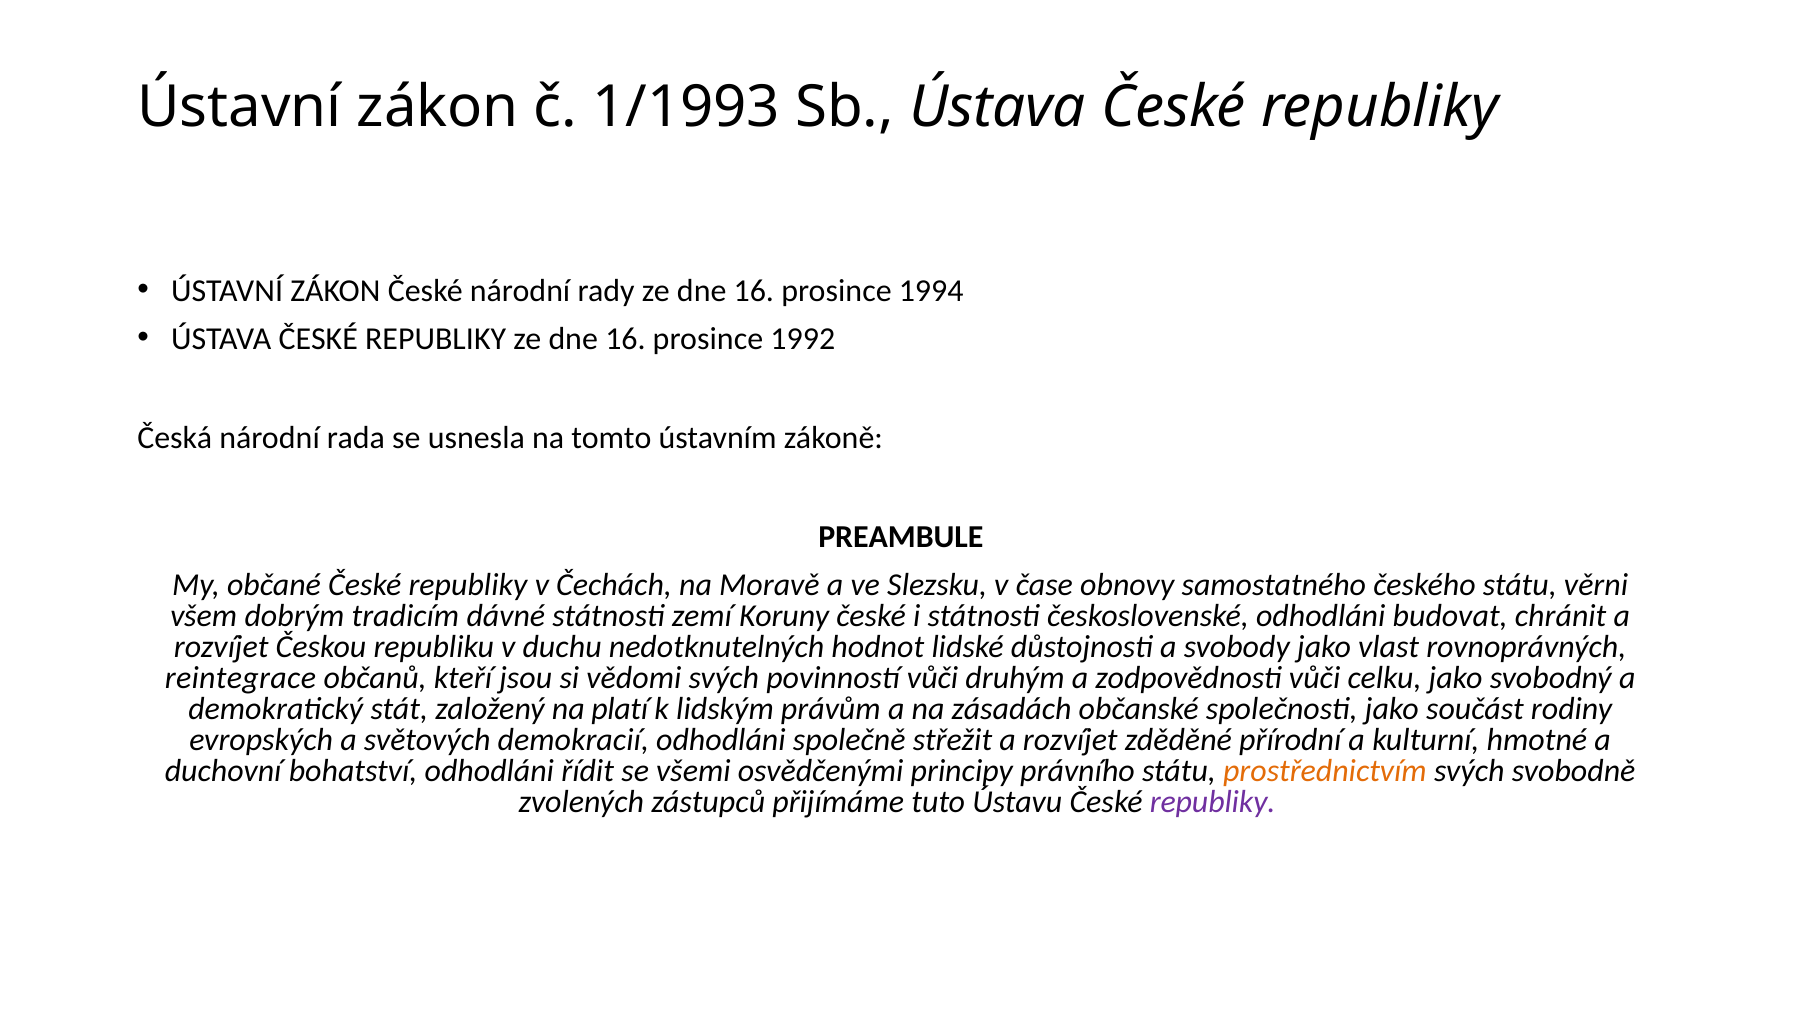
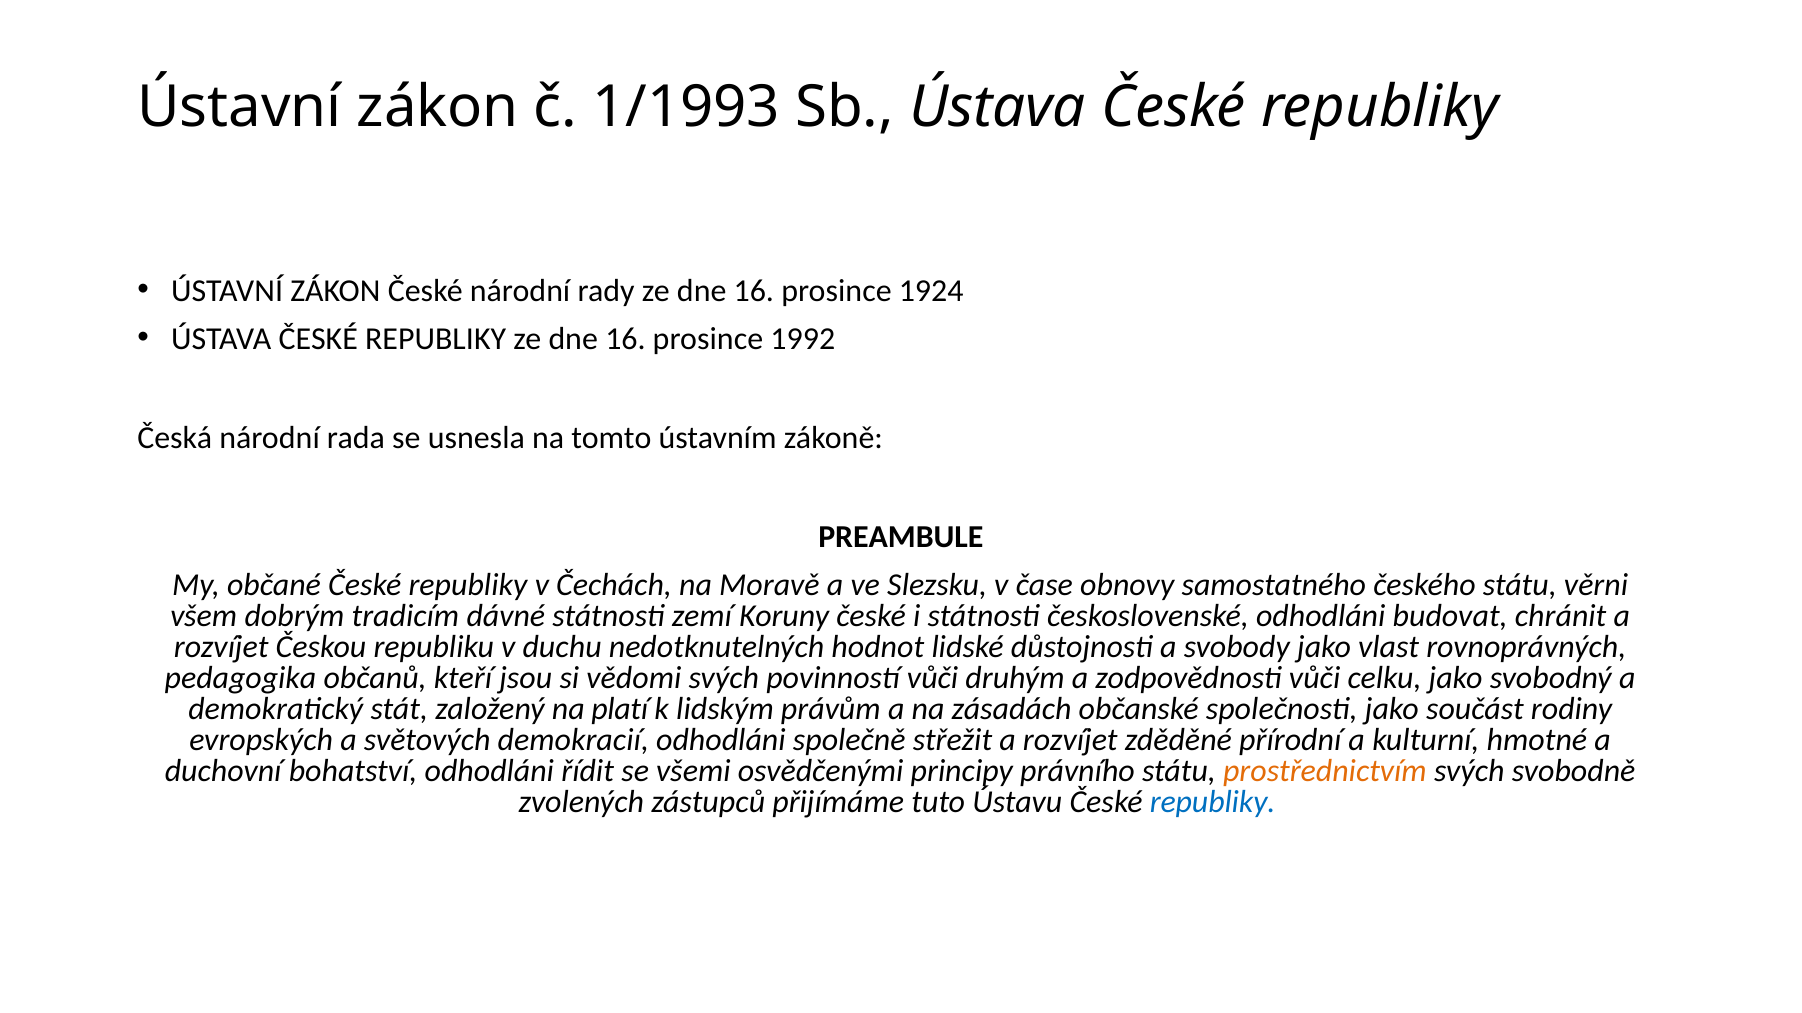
1994: 1994 -> 1924
reintegrace: reintegrace -> pedagogika
republiky at (1213, 802) colour: purple -> blue
